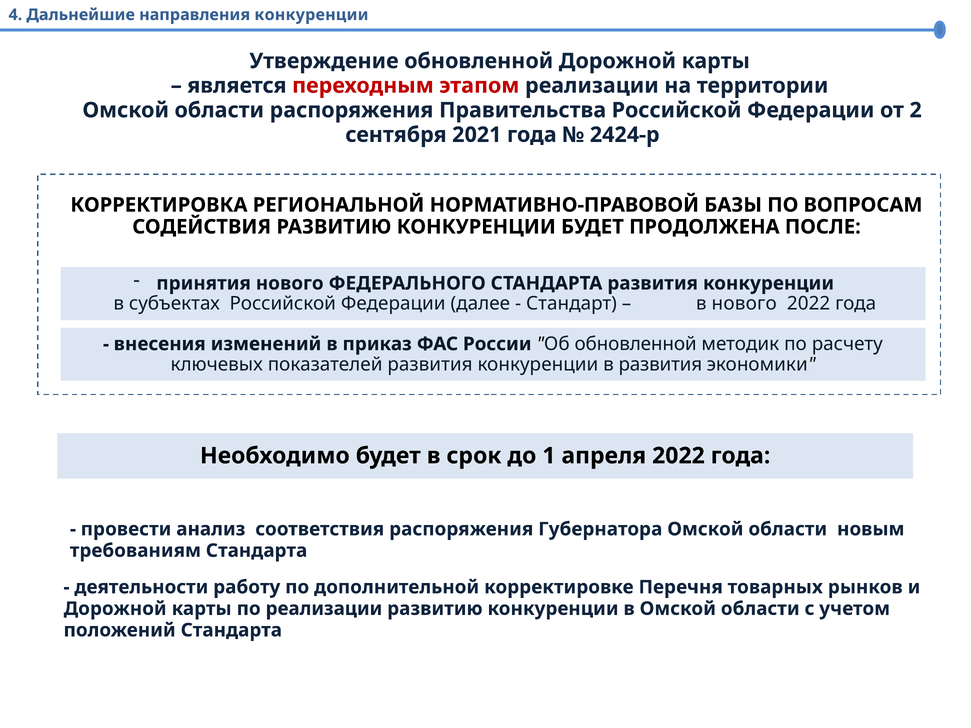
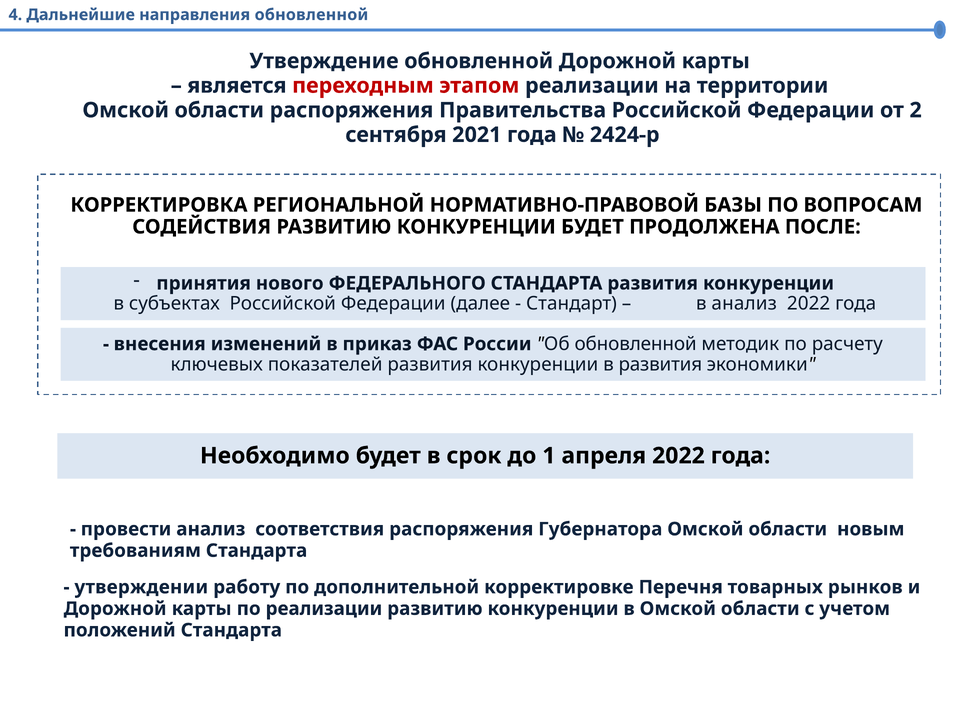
направления конкуренции: конкуренции -> обновленной
в нового: нового -> анализ
деятельности: деятельности -> утверждении
